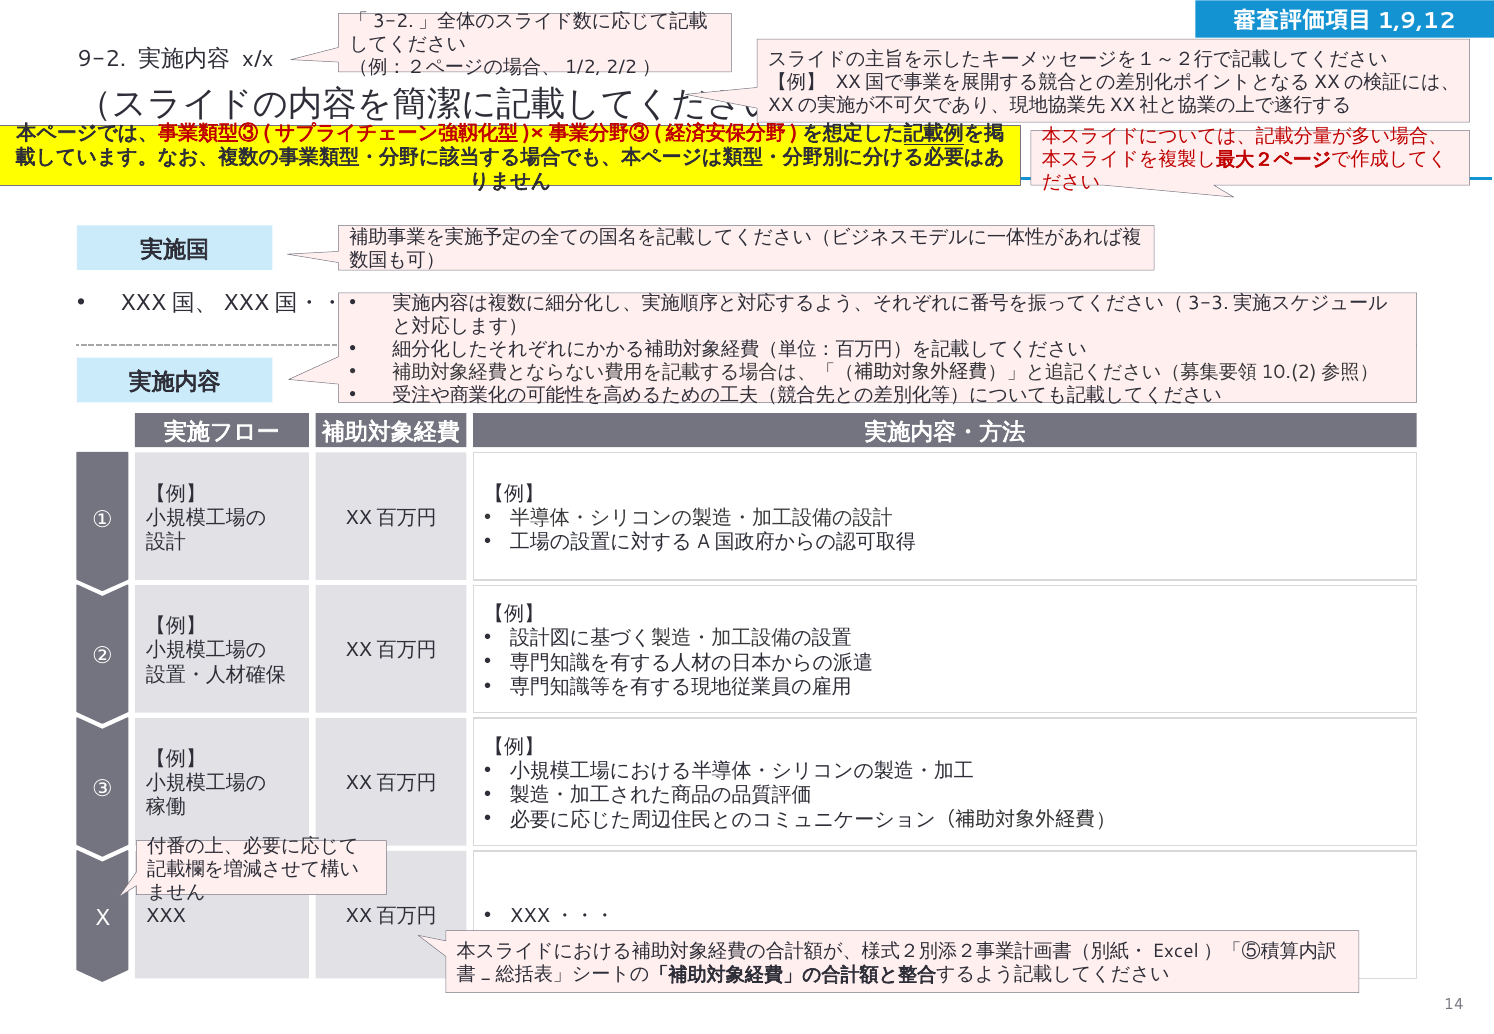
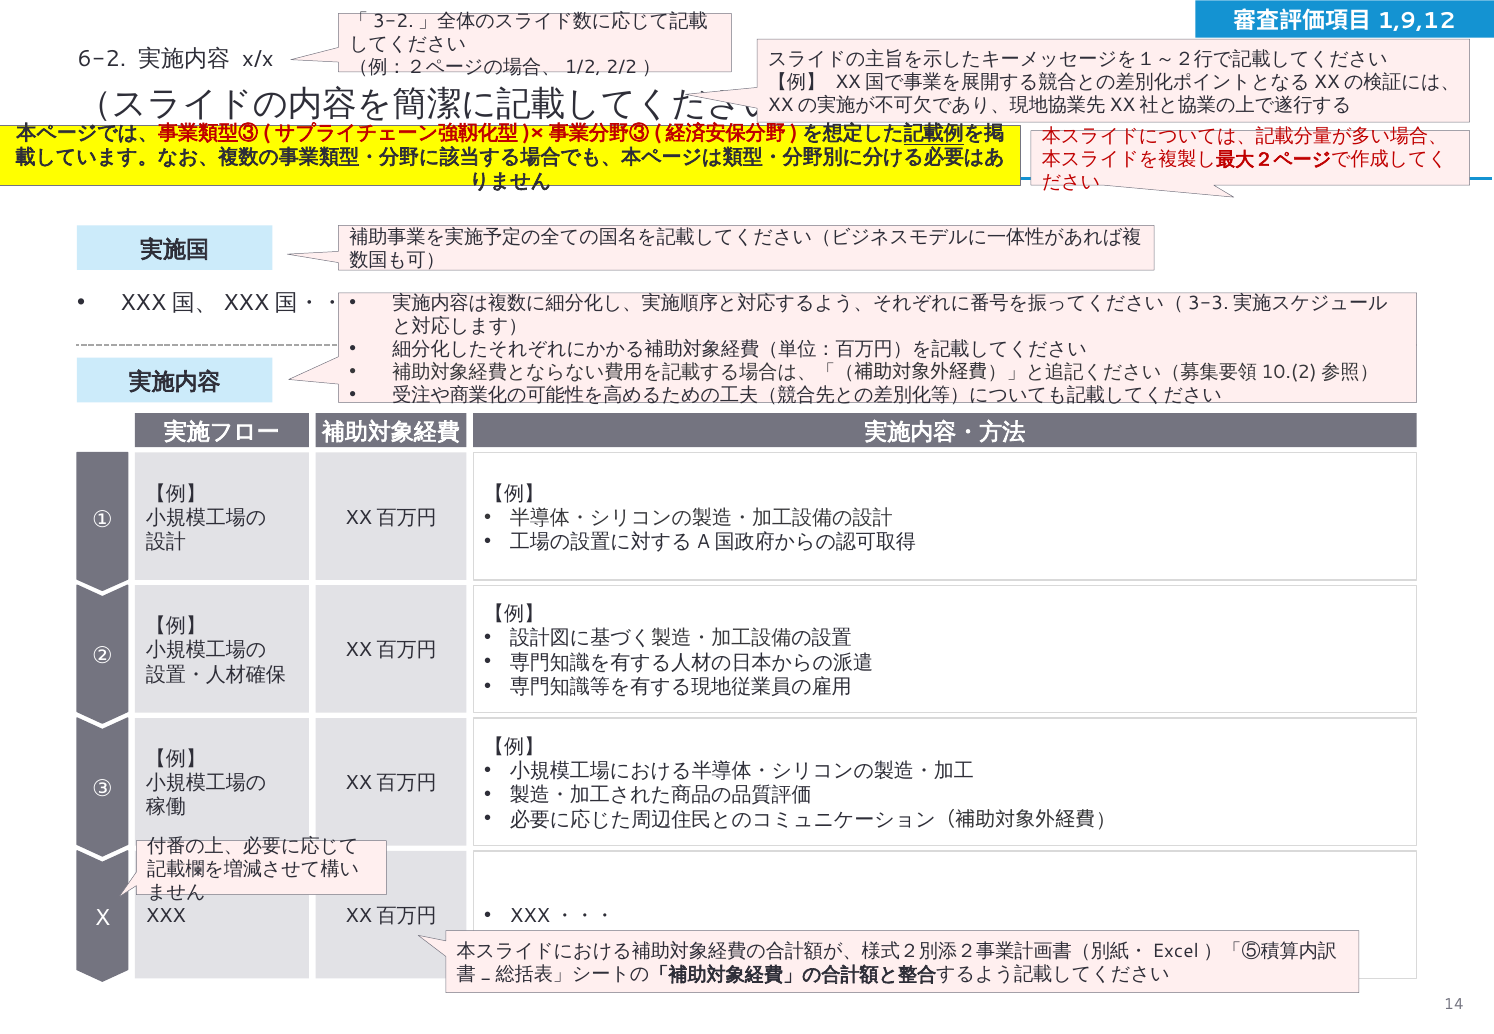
9-2: 9-2 -> 6-2
